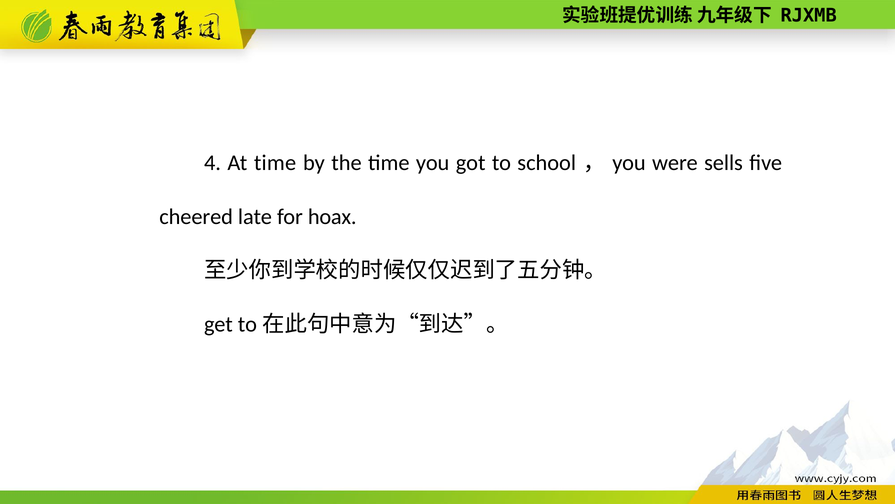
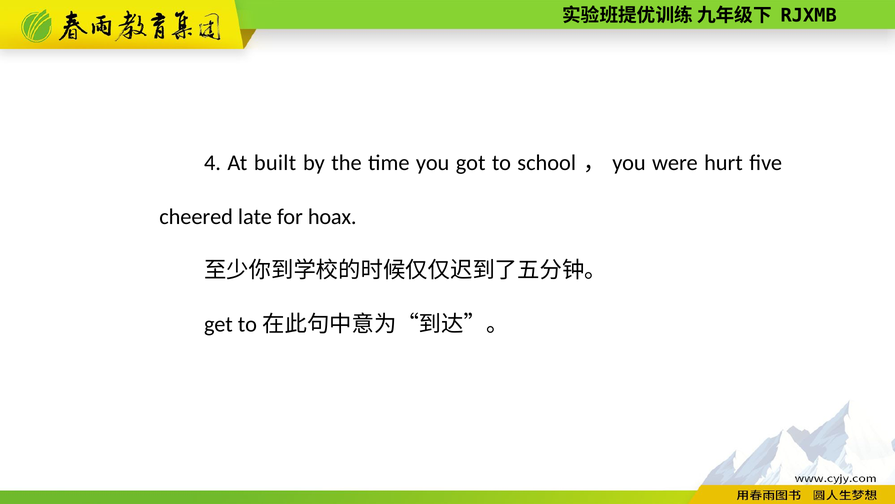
At time: time -> built
sells: sells -> hurt
